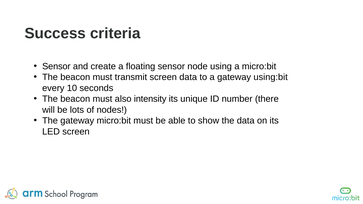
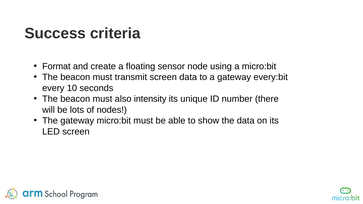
Sensor at (56, 66): Sensor -> Format
using:bit: using:bit -> every:bit
